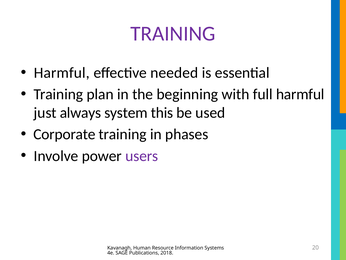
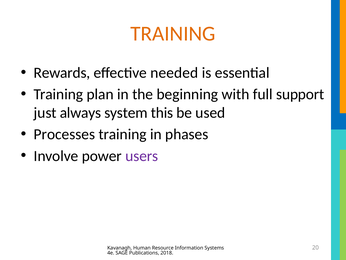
TRAINING at (173, 33) colour: purple -> orange
Harmful at (62, 73): Harmful -> Rewards
full harmful: harmful -> support
Corporate: Corporate -> Processes
